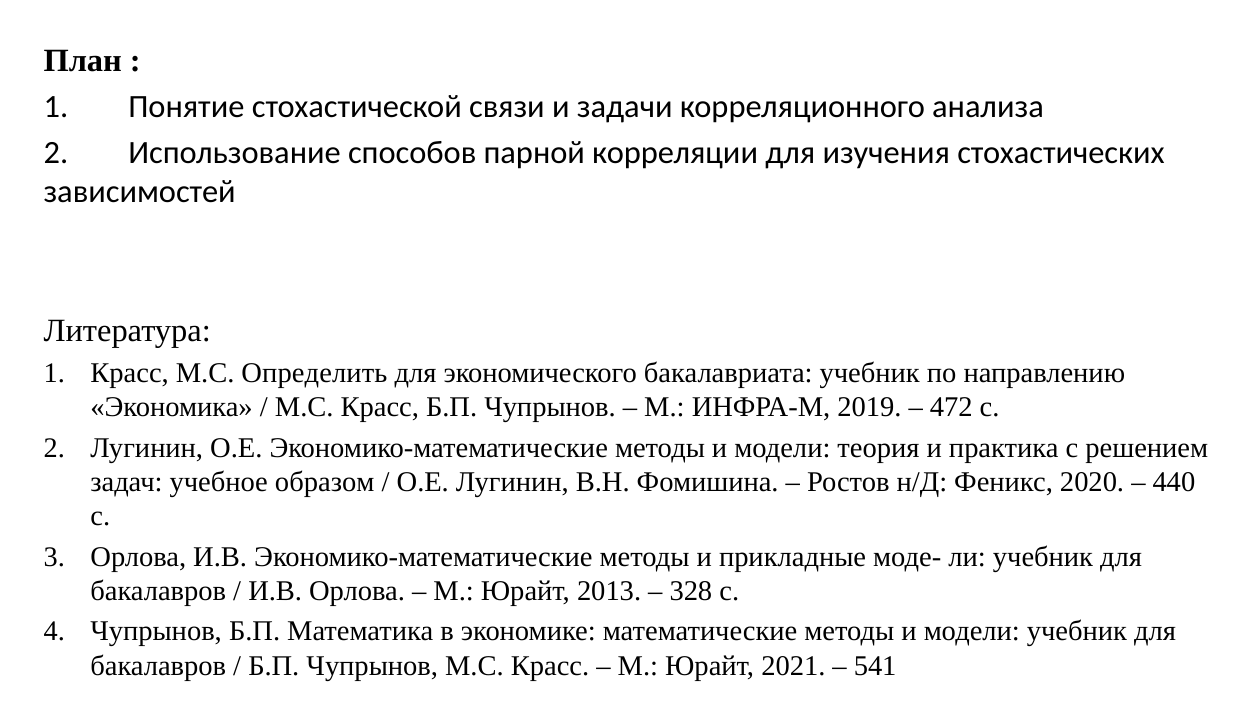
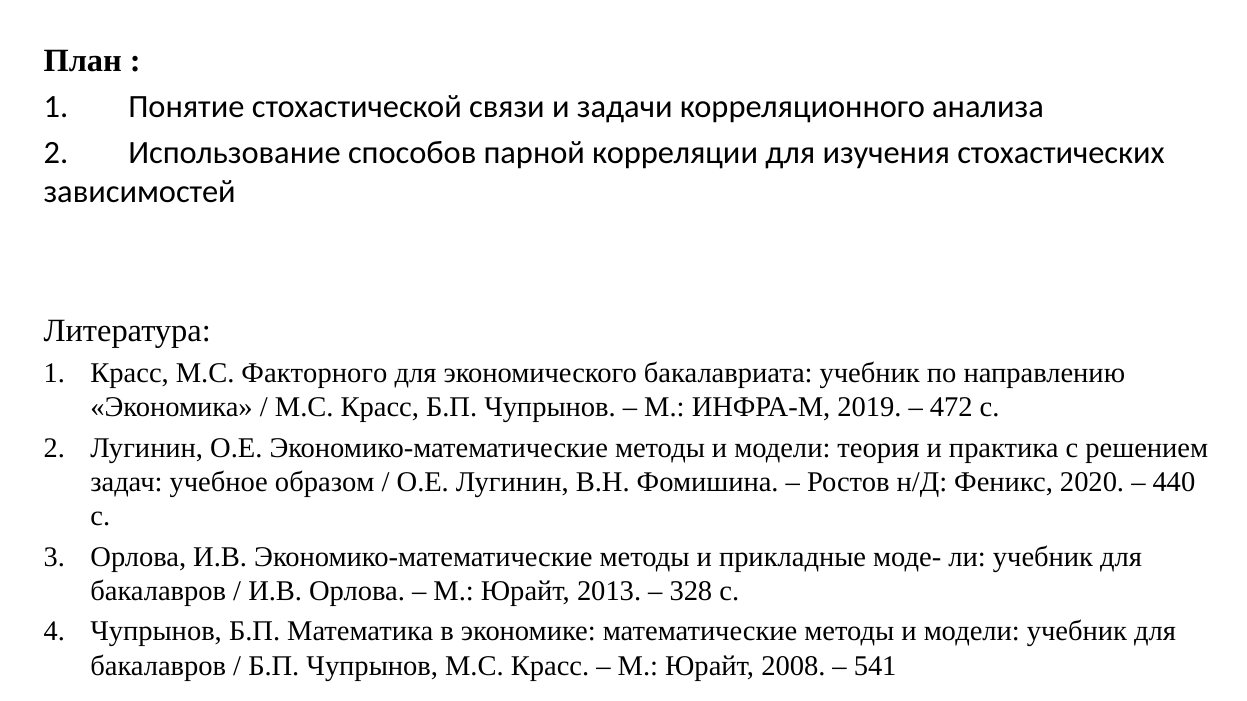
Определить: Определить -> Факторного
2021: 2021 -> 2008
